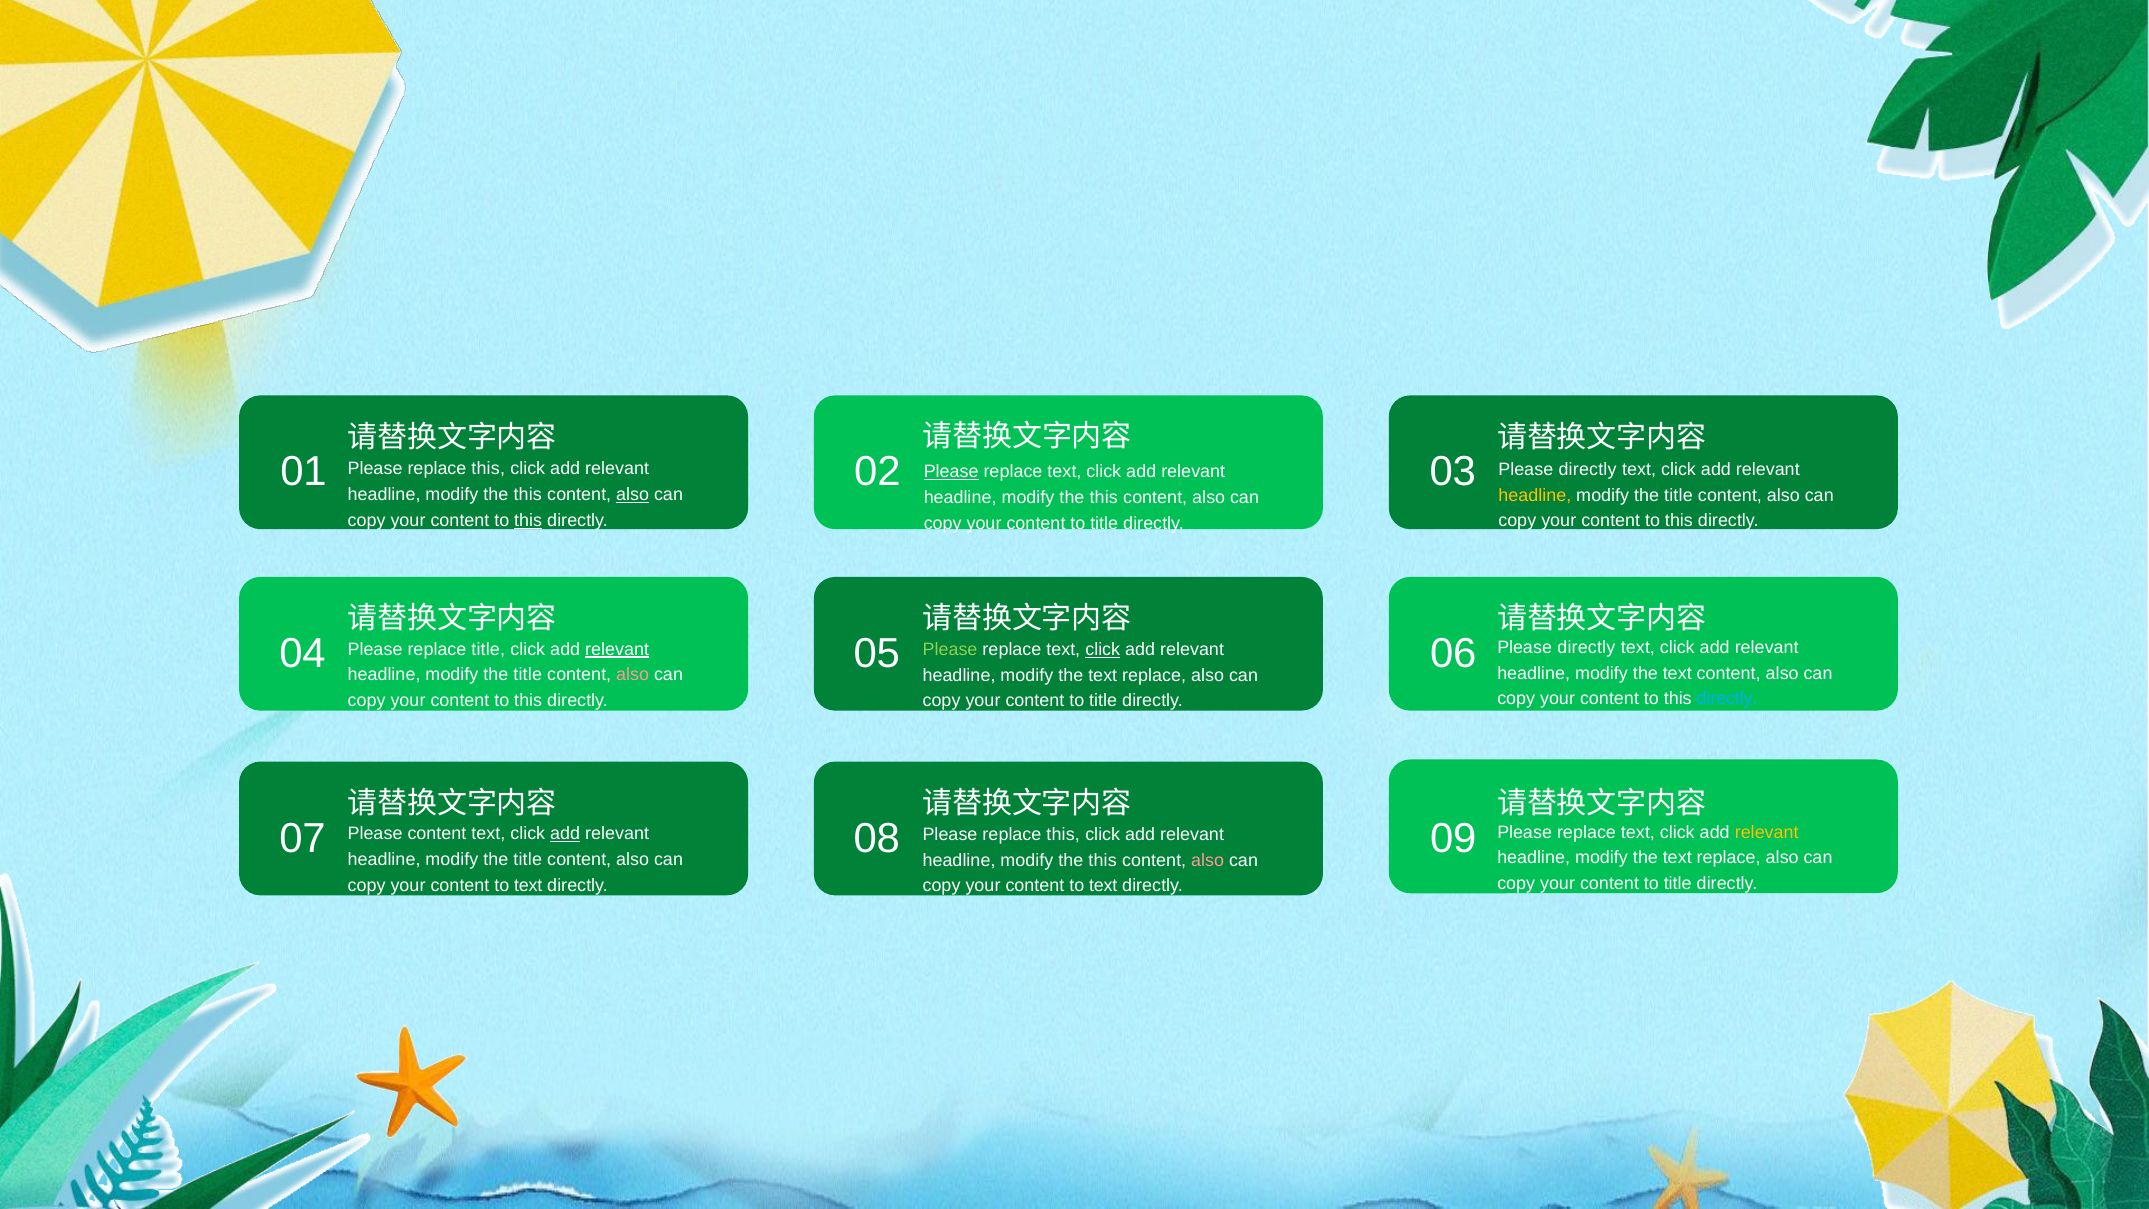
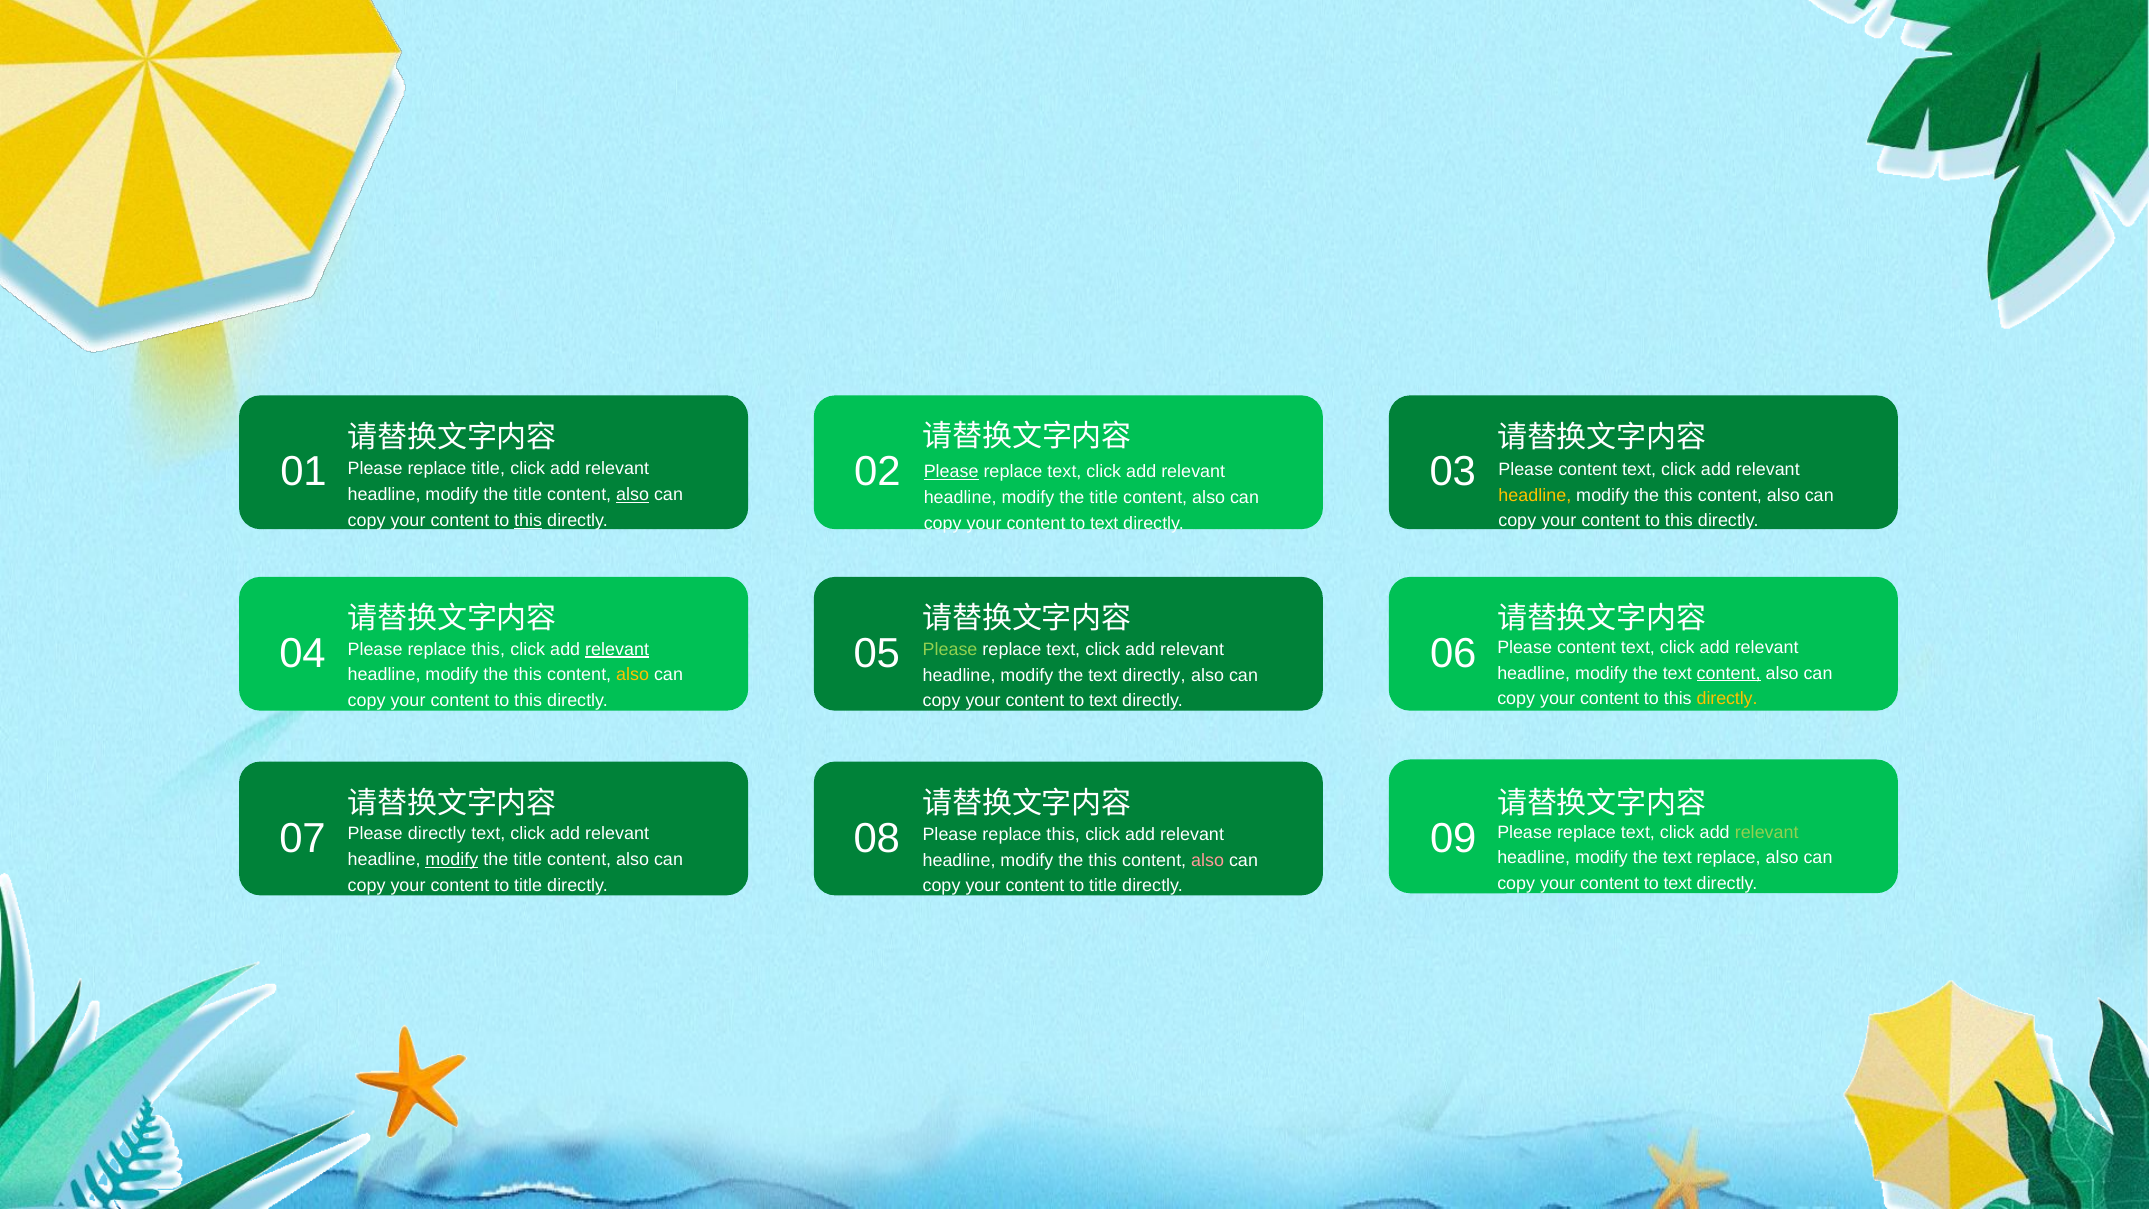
this at (488, 469): this -> title
directly at (1588, 469): directly -> content
this at (528, 495): this -> title
title at (1678, 495): title -> this
this at (1104, 497): this -> title
title at (1104, 523): title -> text
directly at (1586, 647): directly -> content
title at (488, 649): title -> this
click at (1103, 650) underline: present -> none
content at (1729, 673) underline: none -> present
title at (528, 675): title -> this
also at (633, 675) colour: pink -> yellow
replace at (1154, 675): replace -> directly
directly at (1727, 699) colour: light blue -> yellow
title at (1103, 701): title -> text
relevant at (1767, 832) colour: yellow -> light green
Please content: content -> directly
add at (565, 834) underline: present -> none
modify at (452, 860) underline: none -> present
title at (1678, 883): title -> text
text at (528, 885): text -> title
text at (1103, 886): text -> title
